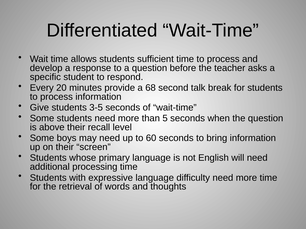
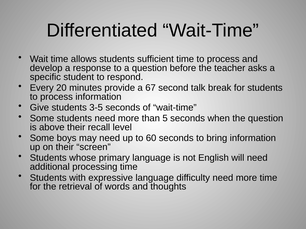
68: 68 -> 67
